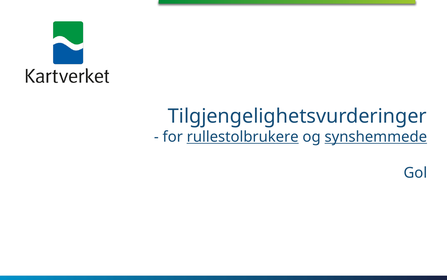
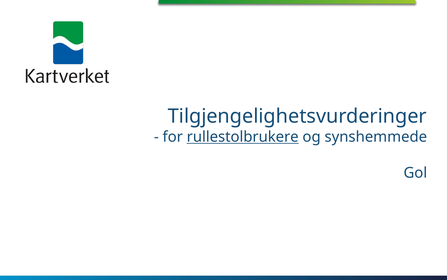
synshemmede underline: present -> none
